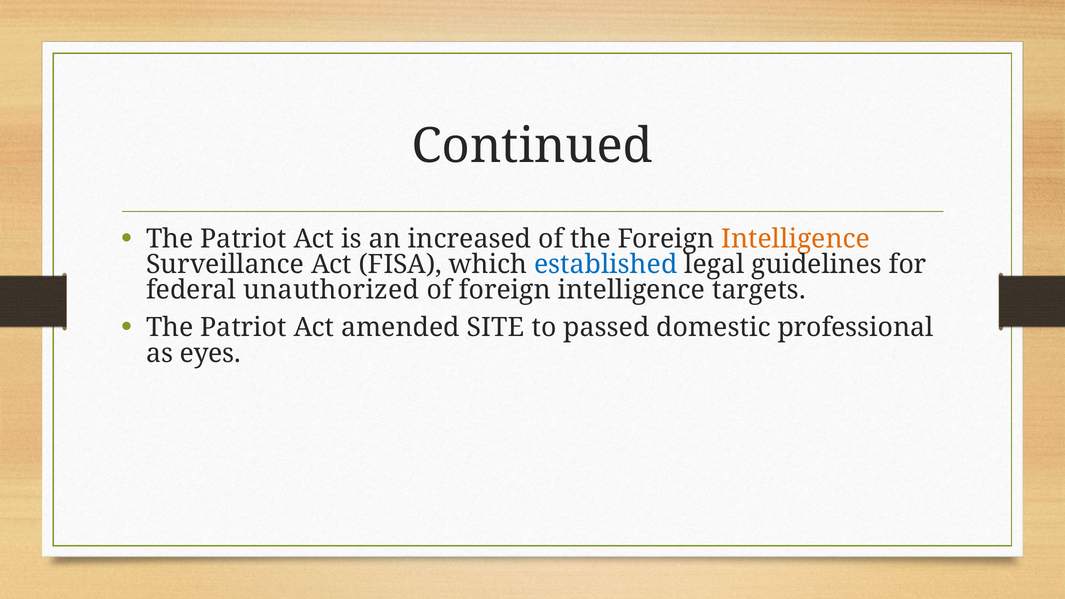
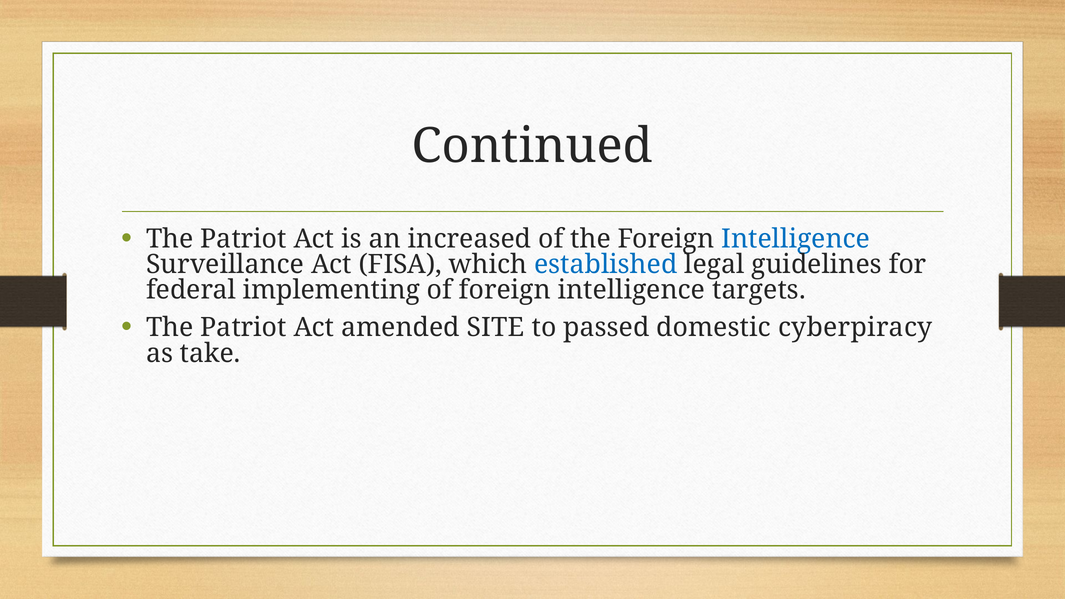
Intelligence at (796, 239) colour: orange -> blue
unauthorized: unauthorized -> implementing
professional: professional -> cyberpiracy
eyes: eyes -> take
